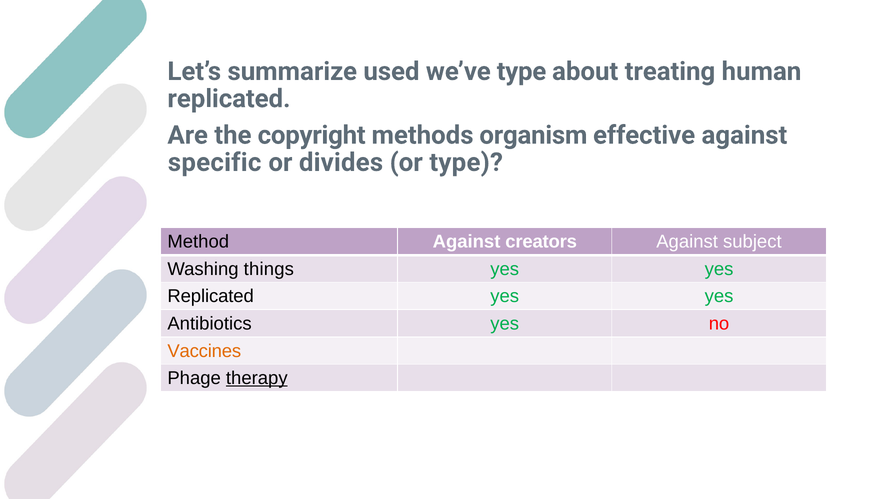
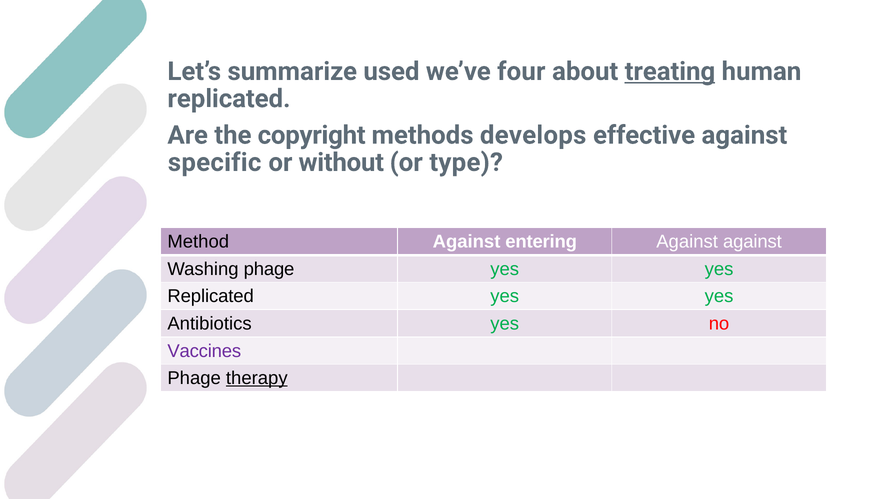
we’ve type: type -> four
treating underline: none -> present
organism: organism -> develops
divides: divides -> without
creators: creators -> entering
Against subject: subject -> against
Washing things: things -> phage
Vaccines colour: orange -> purple
